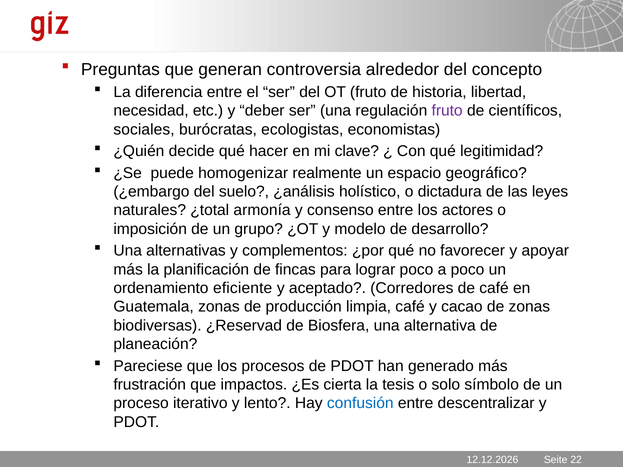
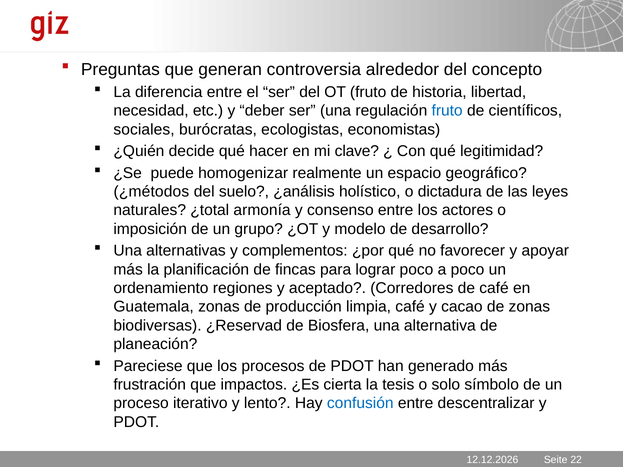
fruto at (447, 111) colour: purple -> blue
¿embargo: ¿embargo -> ¿métodos
eficiente: eficiente -> regiones
